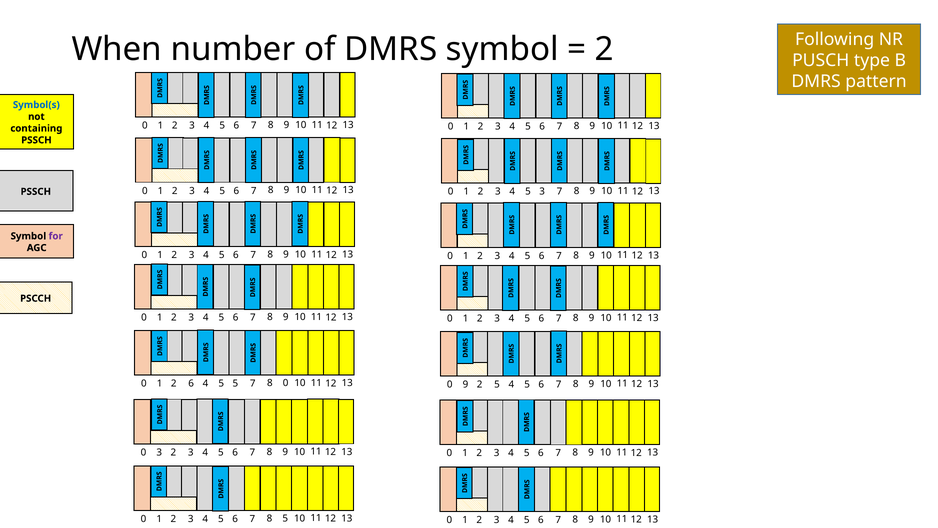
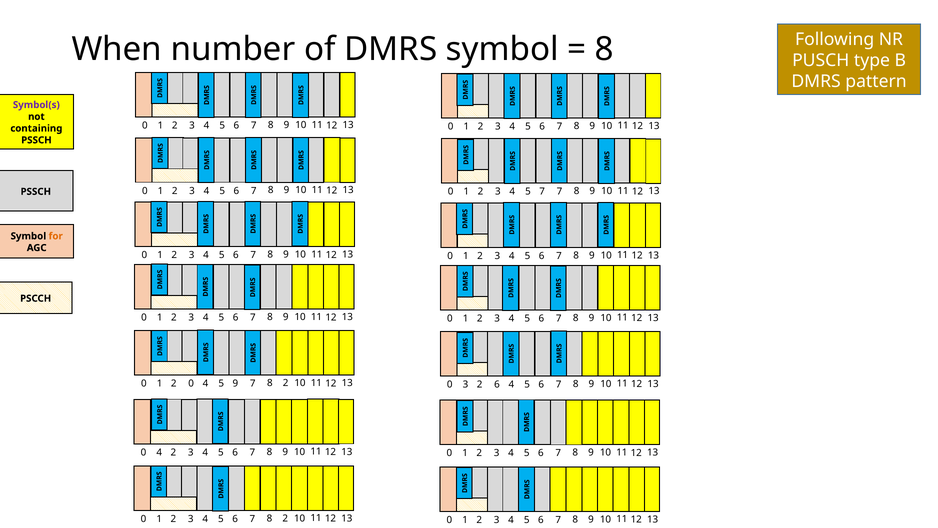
2 at (604, 49): 2 -> 8
Symbol(s colour: blue -> purple
5 3: 3 -> 7
for colour: purple -> orange
2 6: 6 -> 0
5 5: 5 -> 9
0 at (286, 383): 0 -> 2
0 9: 9 -> 3
2 5: 5 -> 6
3 at (159, 452): 3 -> 4
6 7 8 5: 5 -> 2
